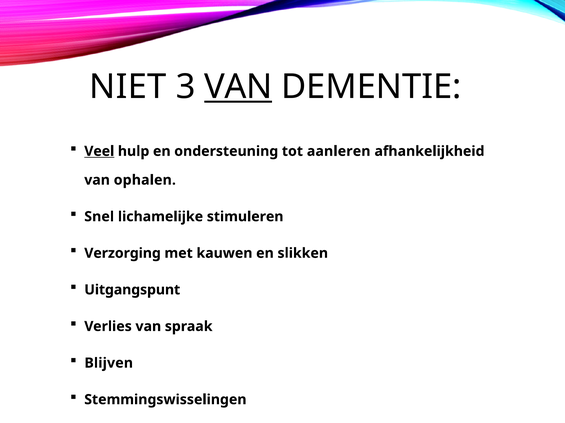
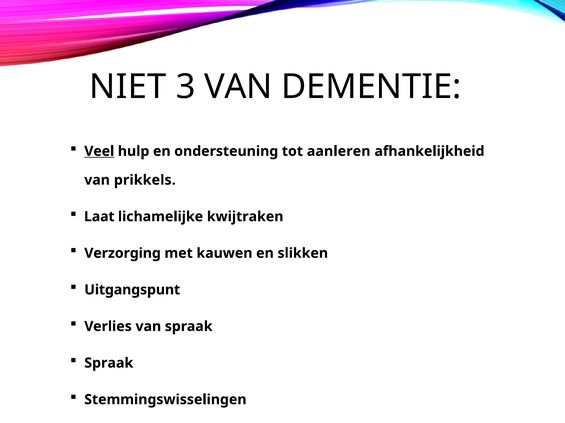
VAN at (238, 87) underline: present -> none
ophalen: ophalen -> prikkels
Snel: Snel -> Laat
stimuleren: stimuleren -> kwijtraken
Blijven at (109, 364): Blijven -> Spraak
